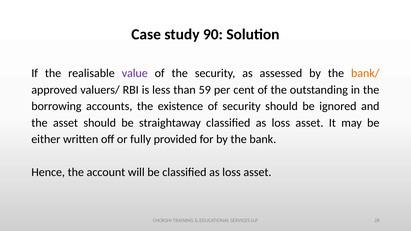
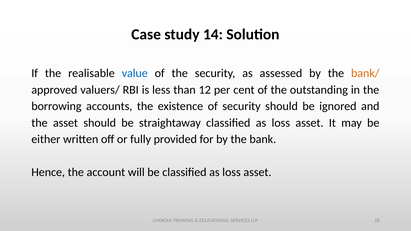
90: 90 -> 14
value colour: purple -> blue
59: 59 -> 12
